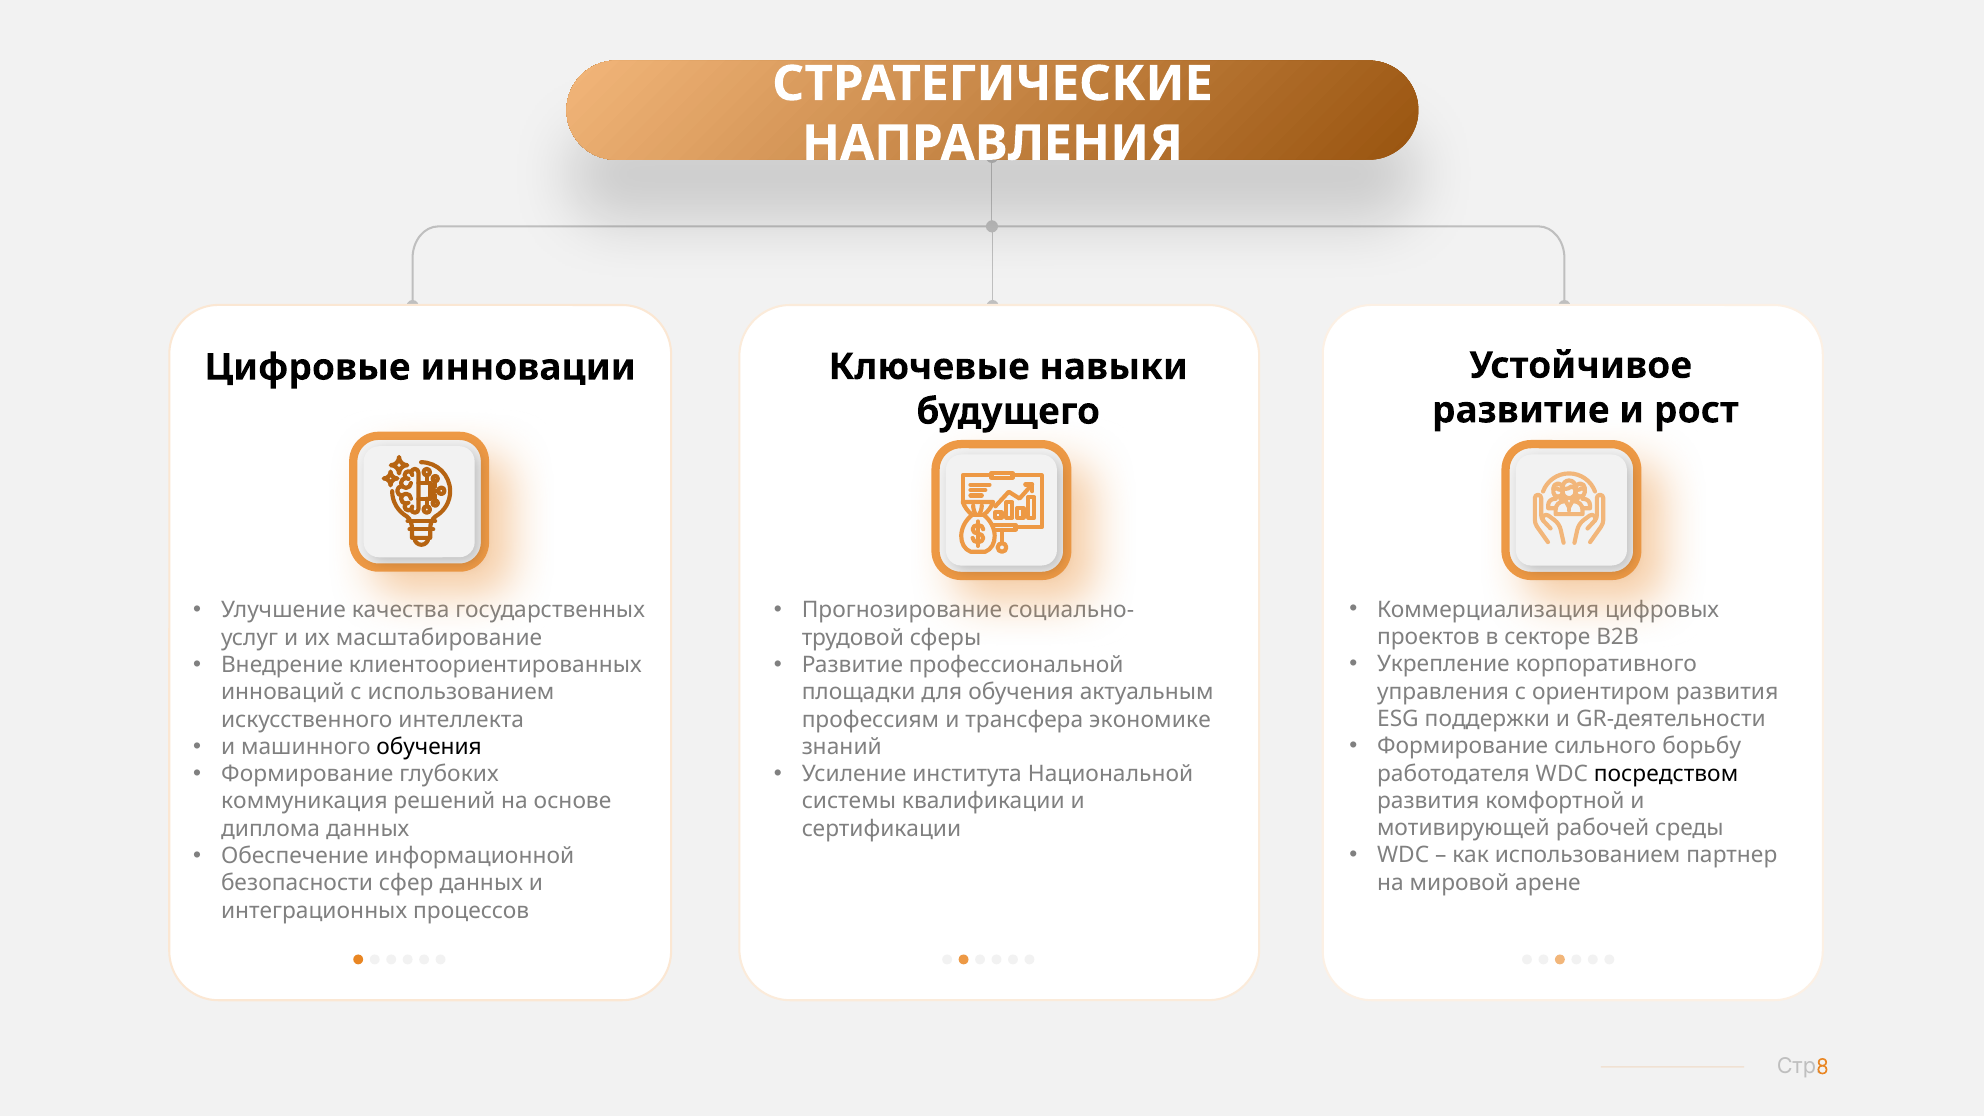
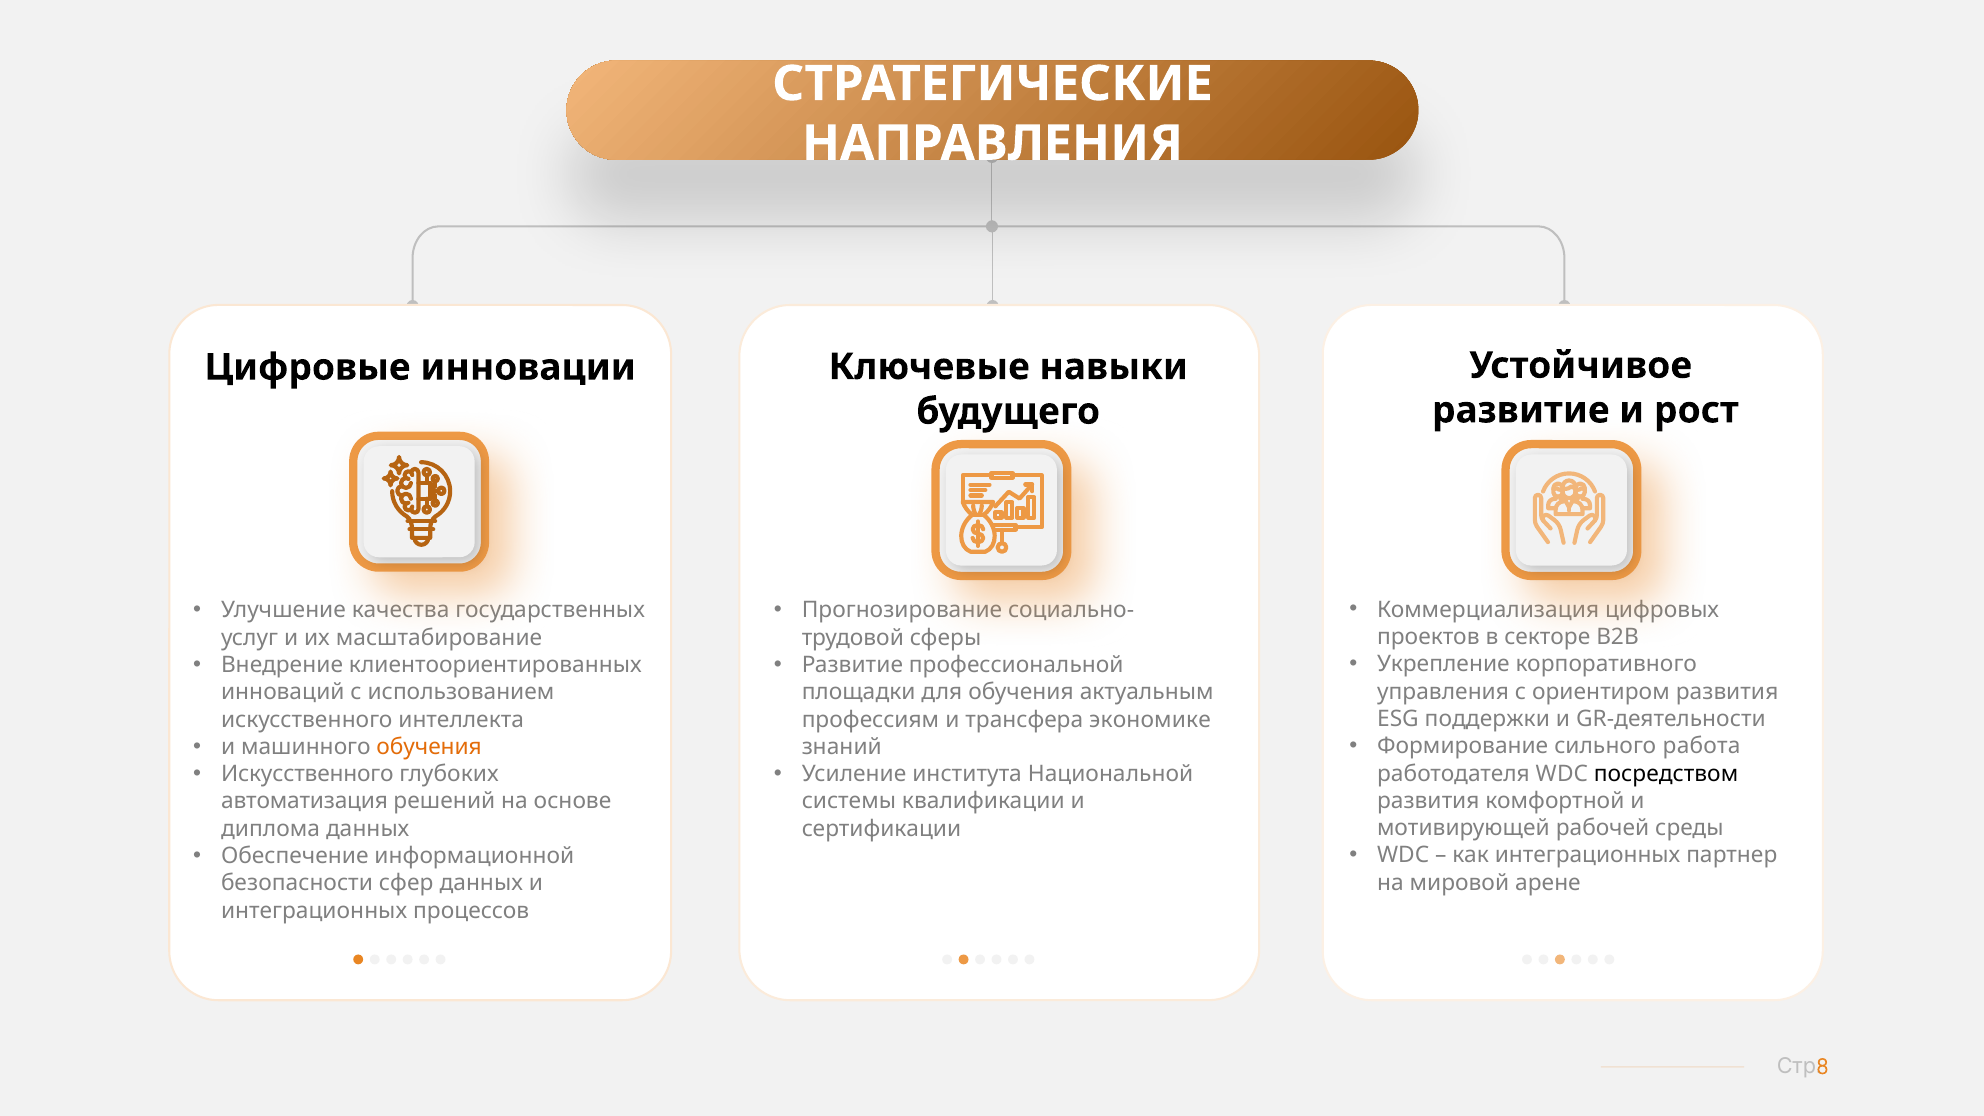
борьбу: борьбу -> работа
обучения at (429, 747) colour: black -> orange
Формирование at (307, 774): Формирование -> Искусственного
коммуникация: коммуникация -> автоматизация
как использованием: использованием -> интеграционных
